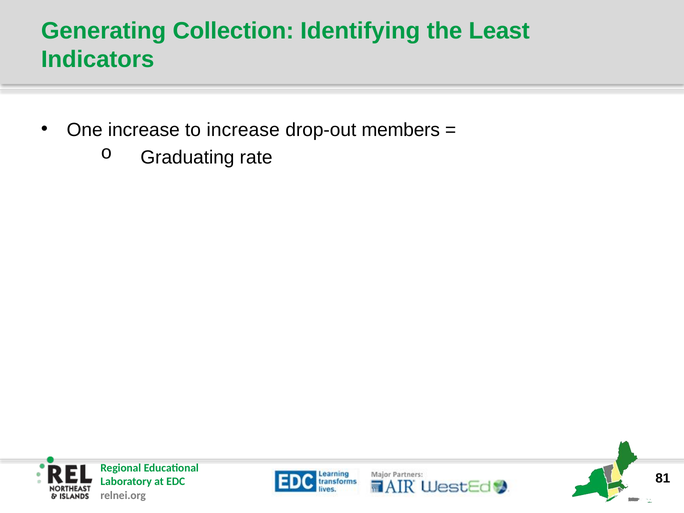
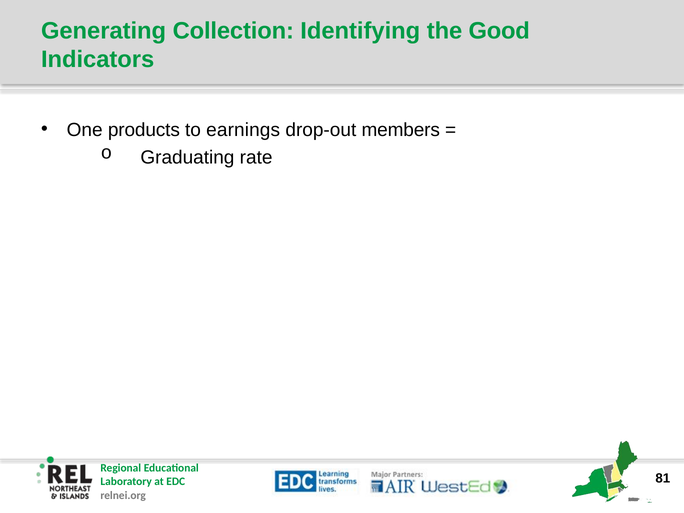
Least: Least -> Good
One increase: increase -> products
to increase: increase -> earnings
